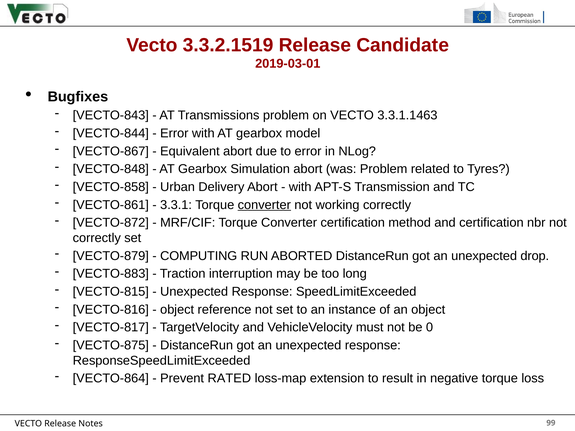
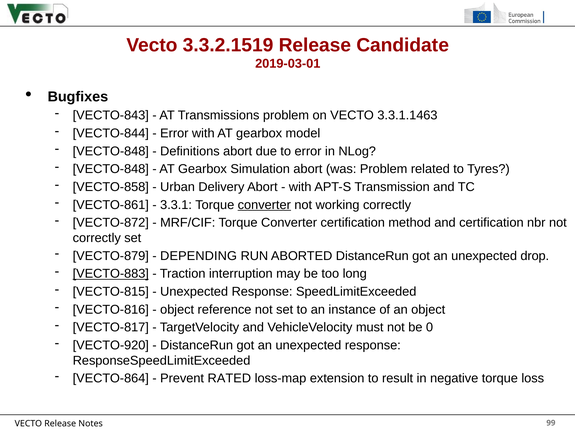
VECTO-867 at (111, 151): VECTO-867 -> VECTO-848
Equivalent: Equivalent -> Definitions
COMPUTING: COMPUTING -> DEPENDING
VECTO-883 underline: none -> present
VECTO-875: VECTO-875 -> VECTO-920
